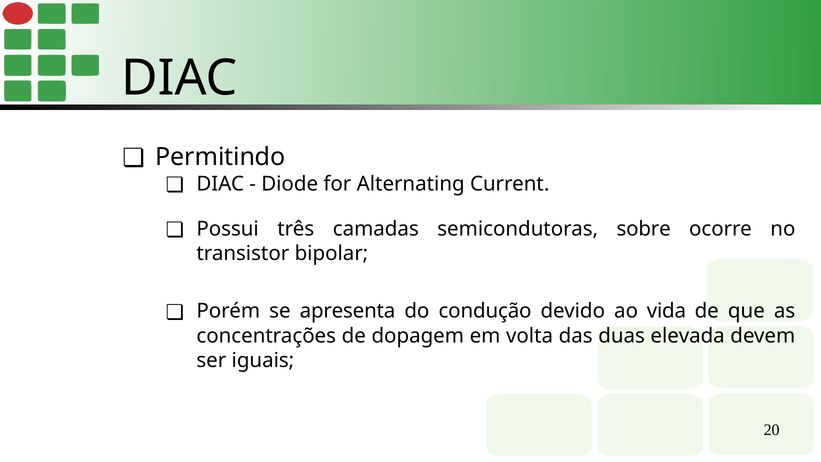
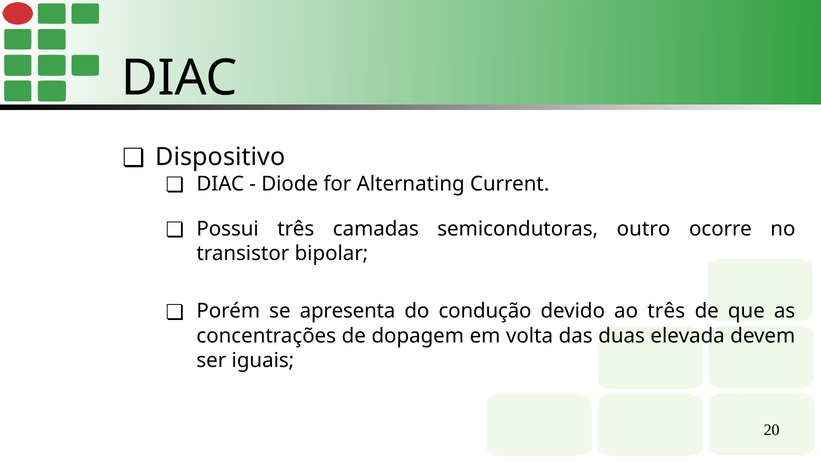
Permitindo: Permitindo -> Dispositivo
sobre: sobre -> outro
ao vida: vida -> três
